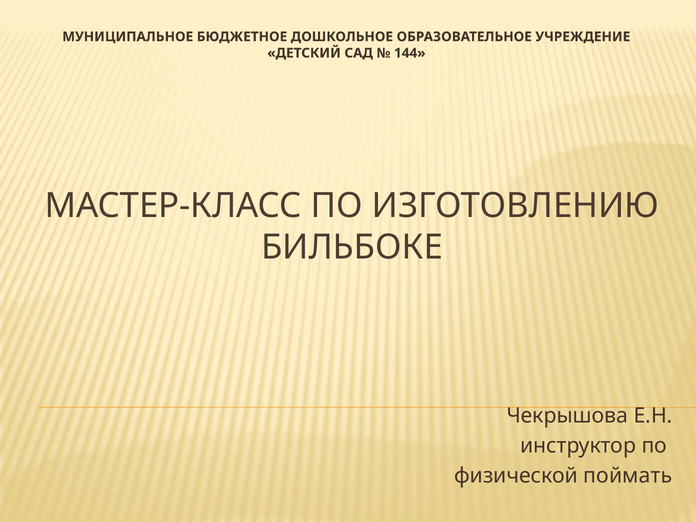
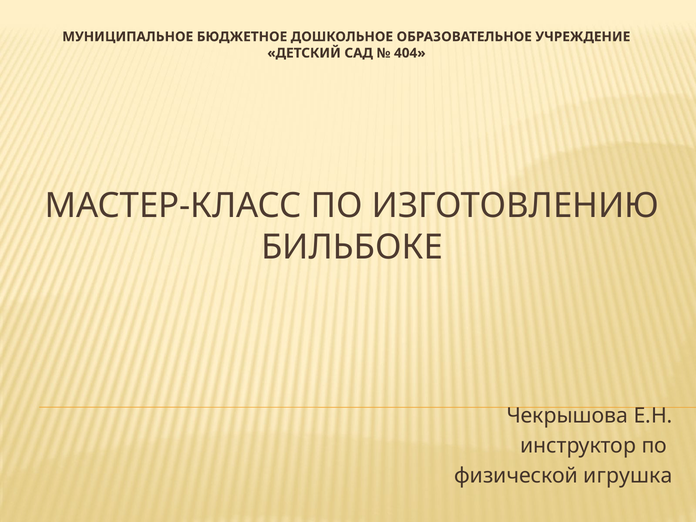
144: 144 -> 404
поймать: поймать -> игрушка
